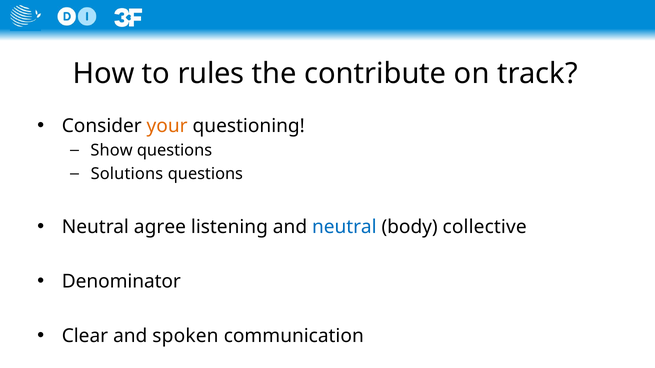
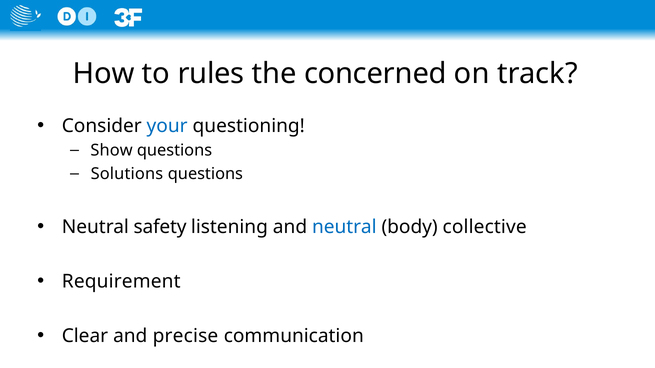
contribute: contribute -> concerned
your colour: orange -> blue
agree: agree -> safety
Denominator: Denominator -> Requirement
spoken: spoken -> precise
